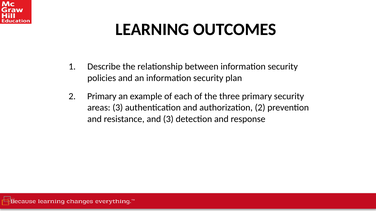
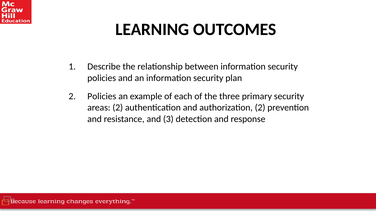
2 Primary: Primary -> Policies
areas 3: 3 -> 2
